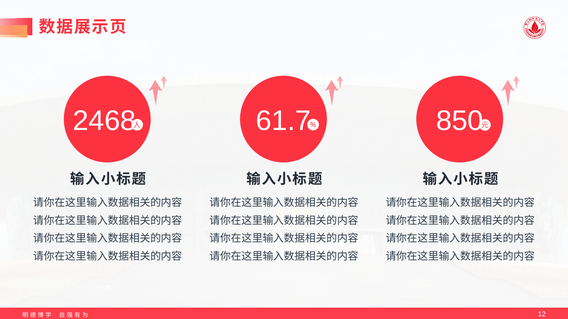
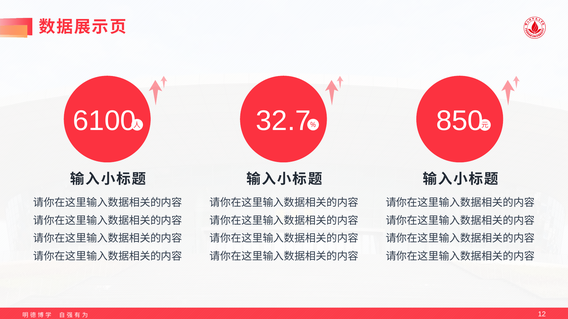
2468: 2468 -> 6100
61.7: 61.7 -> 32.7
